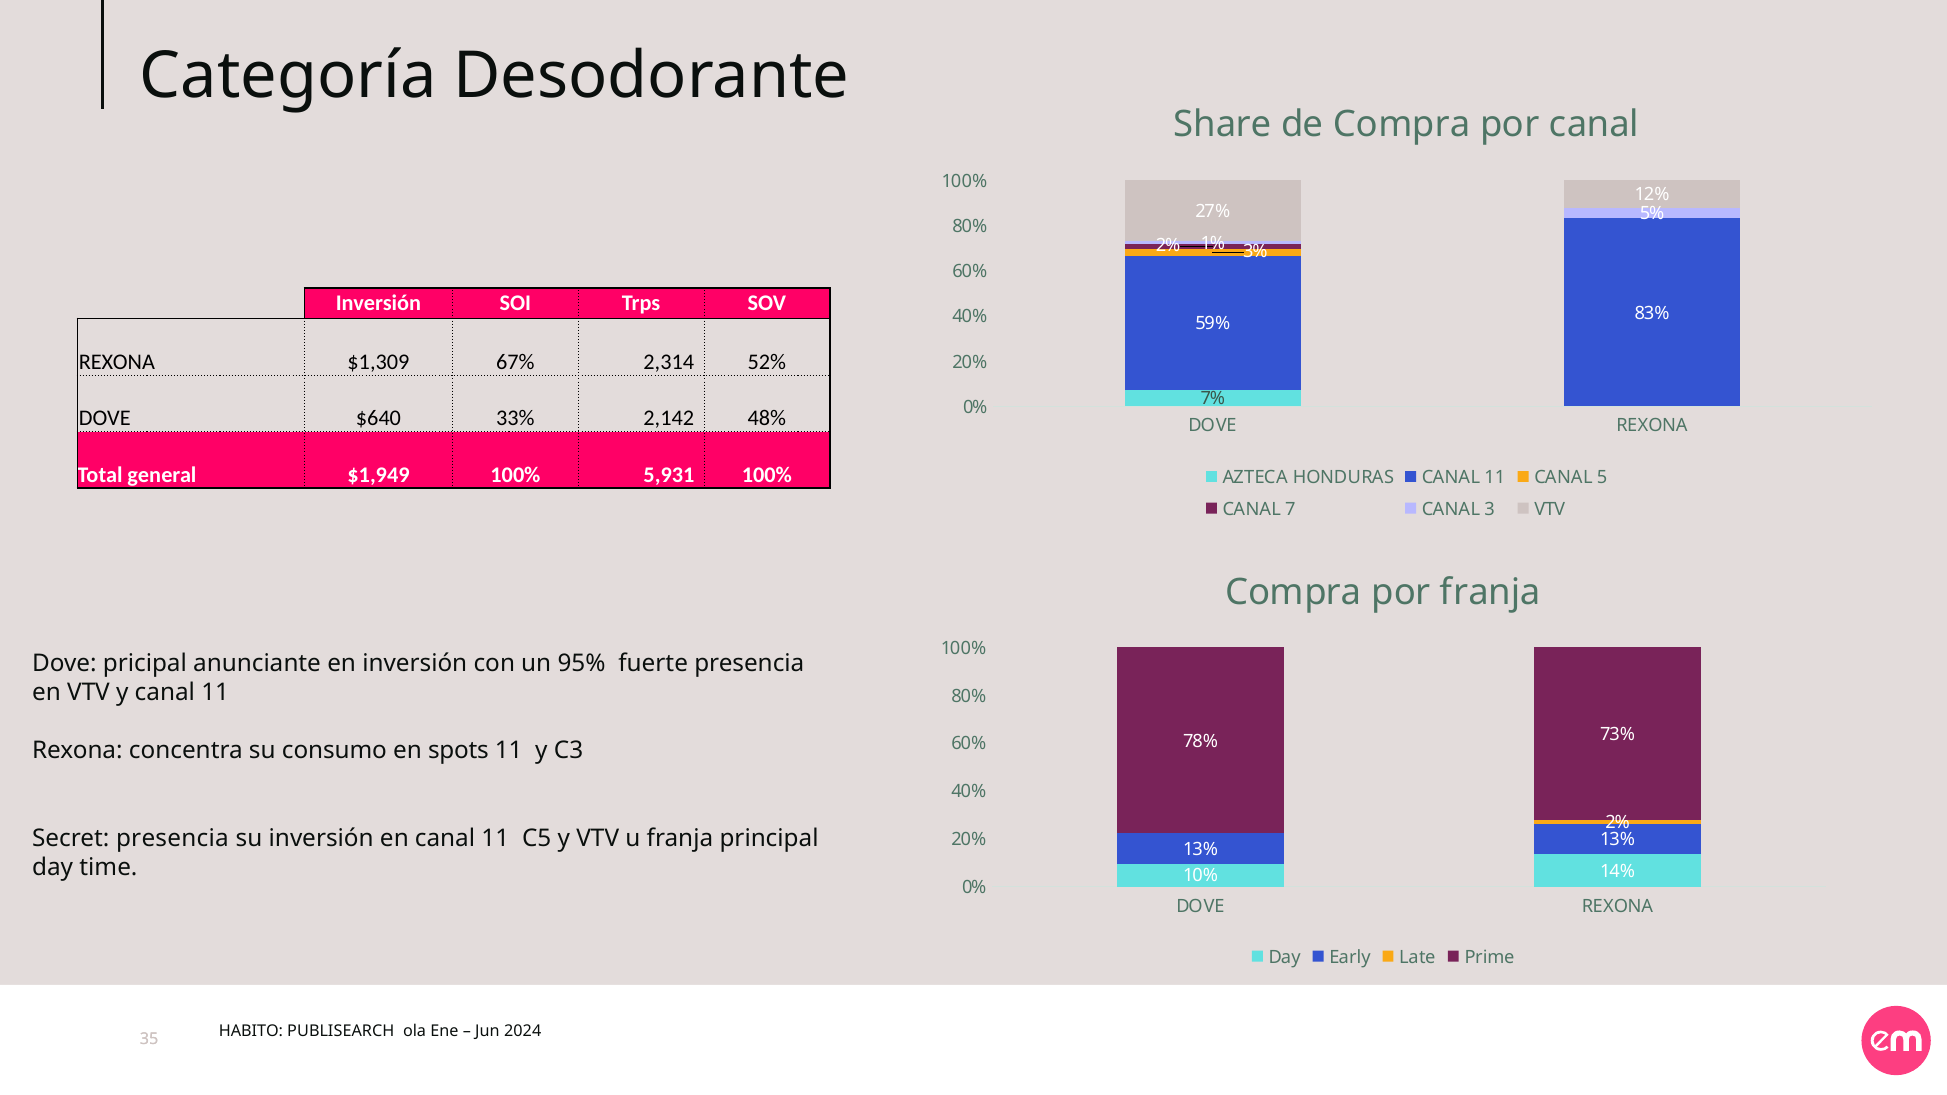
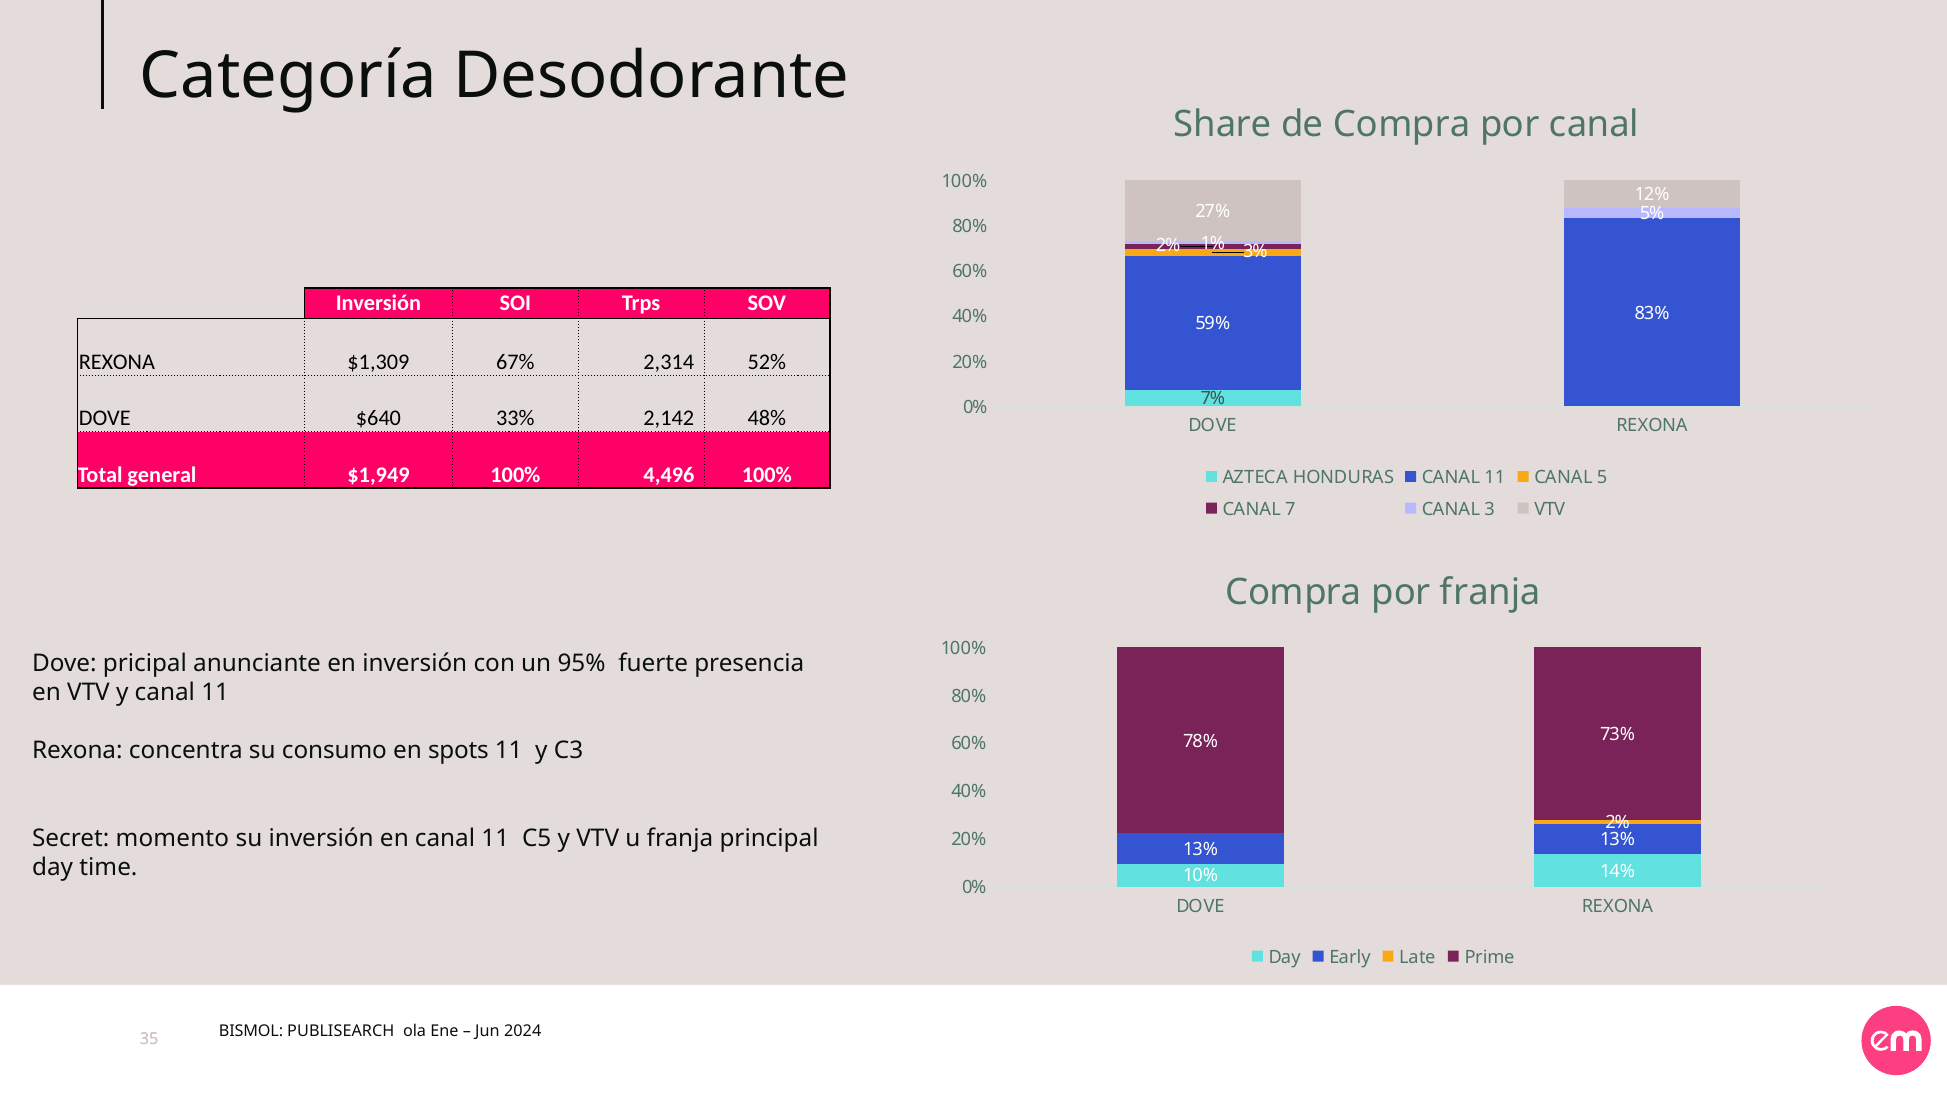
5,931: 5,931 -> 4,496
Secret presencia: presencia -> momento
HABITO: HABITO -> BISMOL
